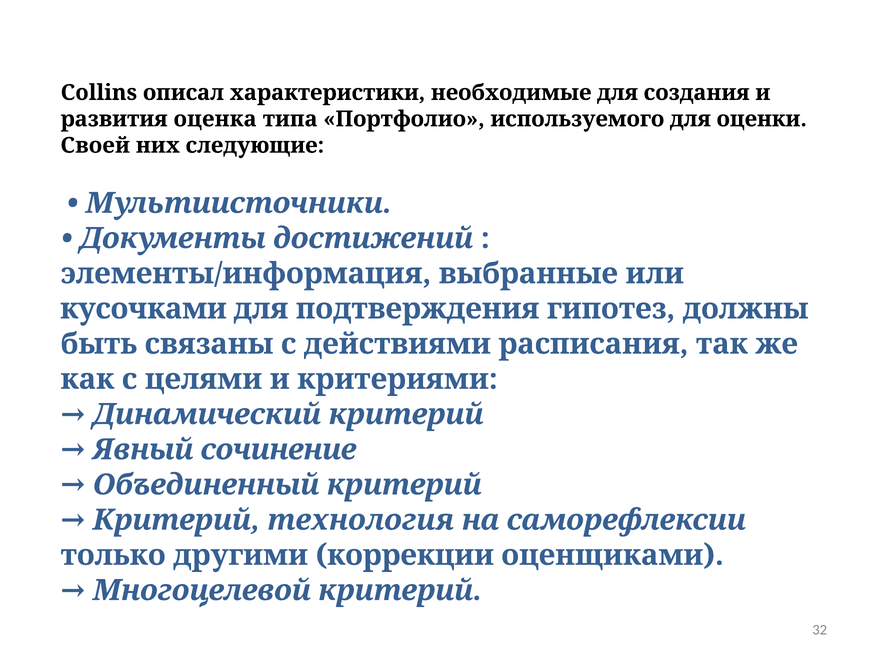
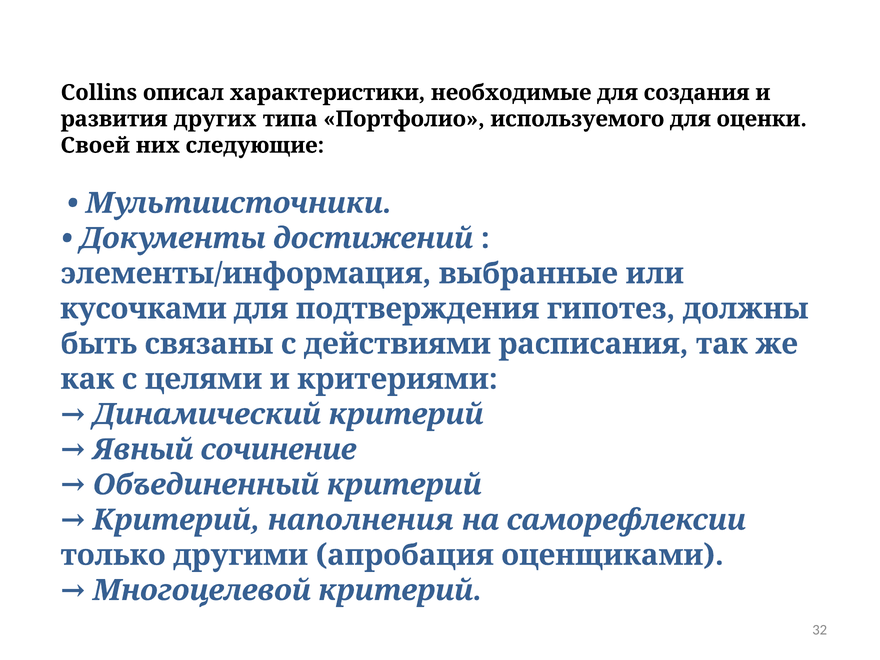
оценка: оценка -> других
технология: технология -> наполнения
коррекции: коррекции -> апробация
